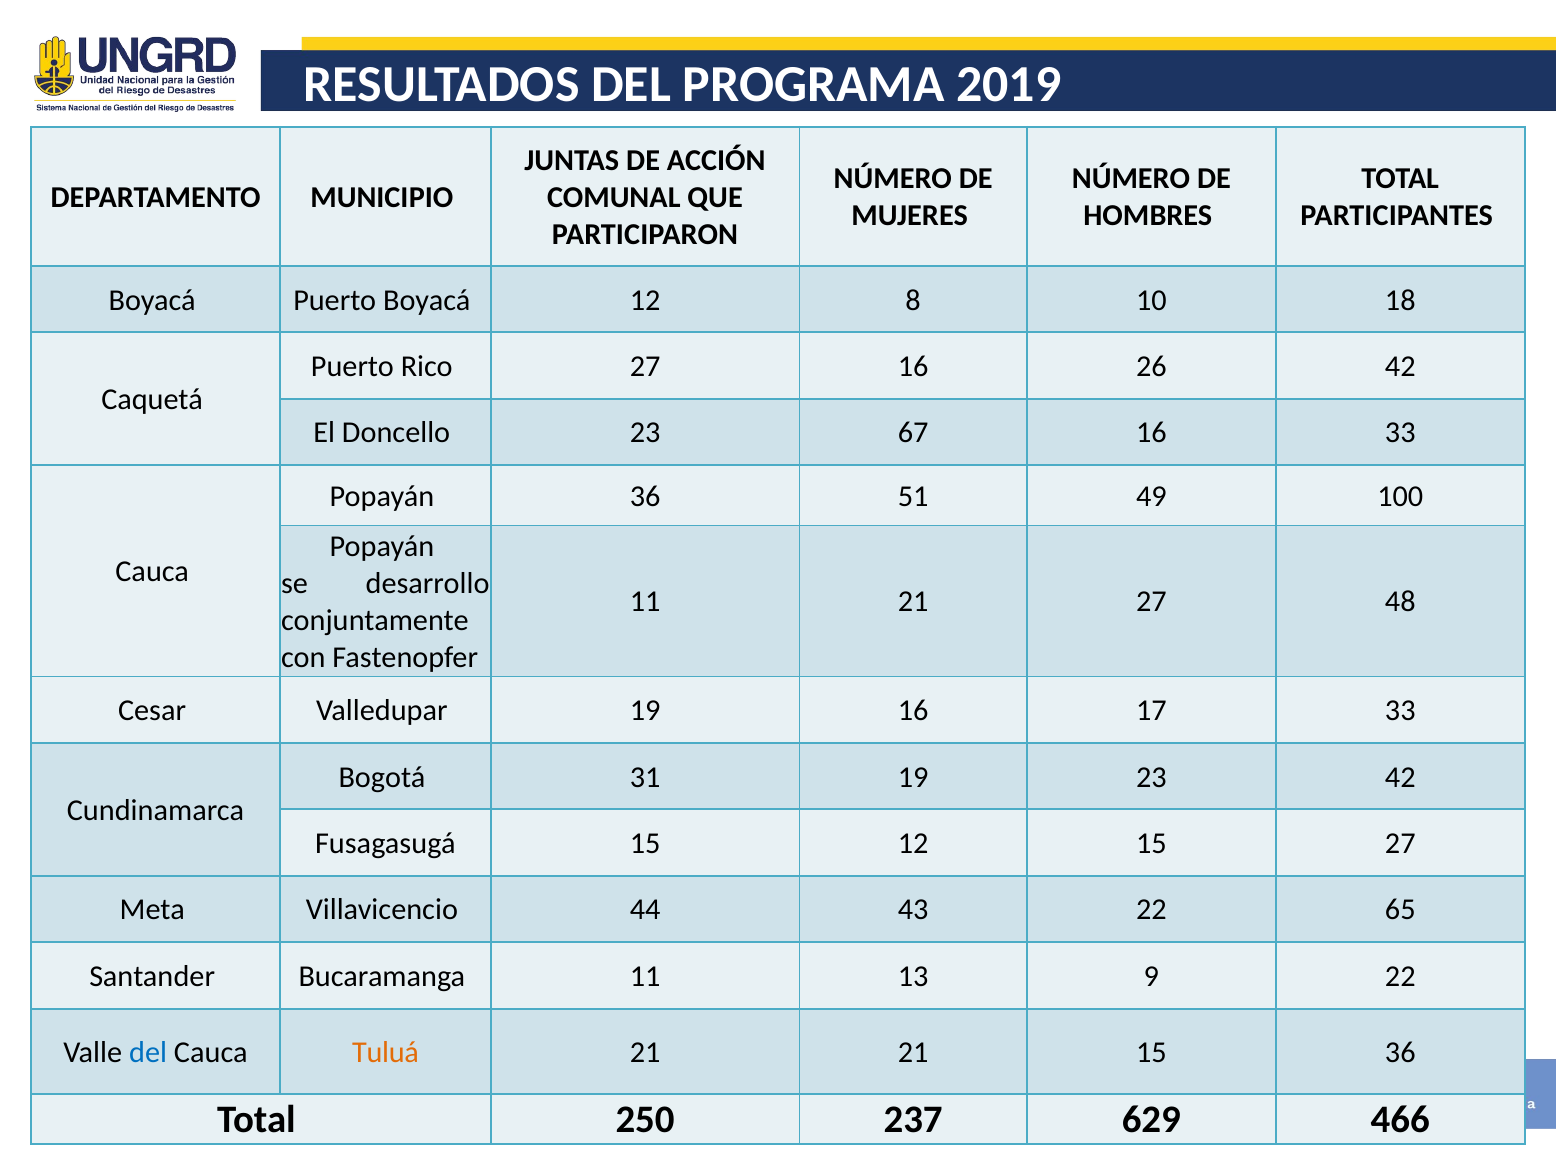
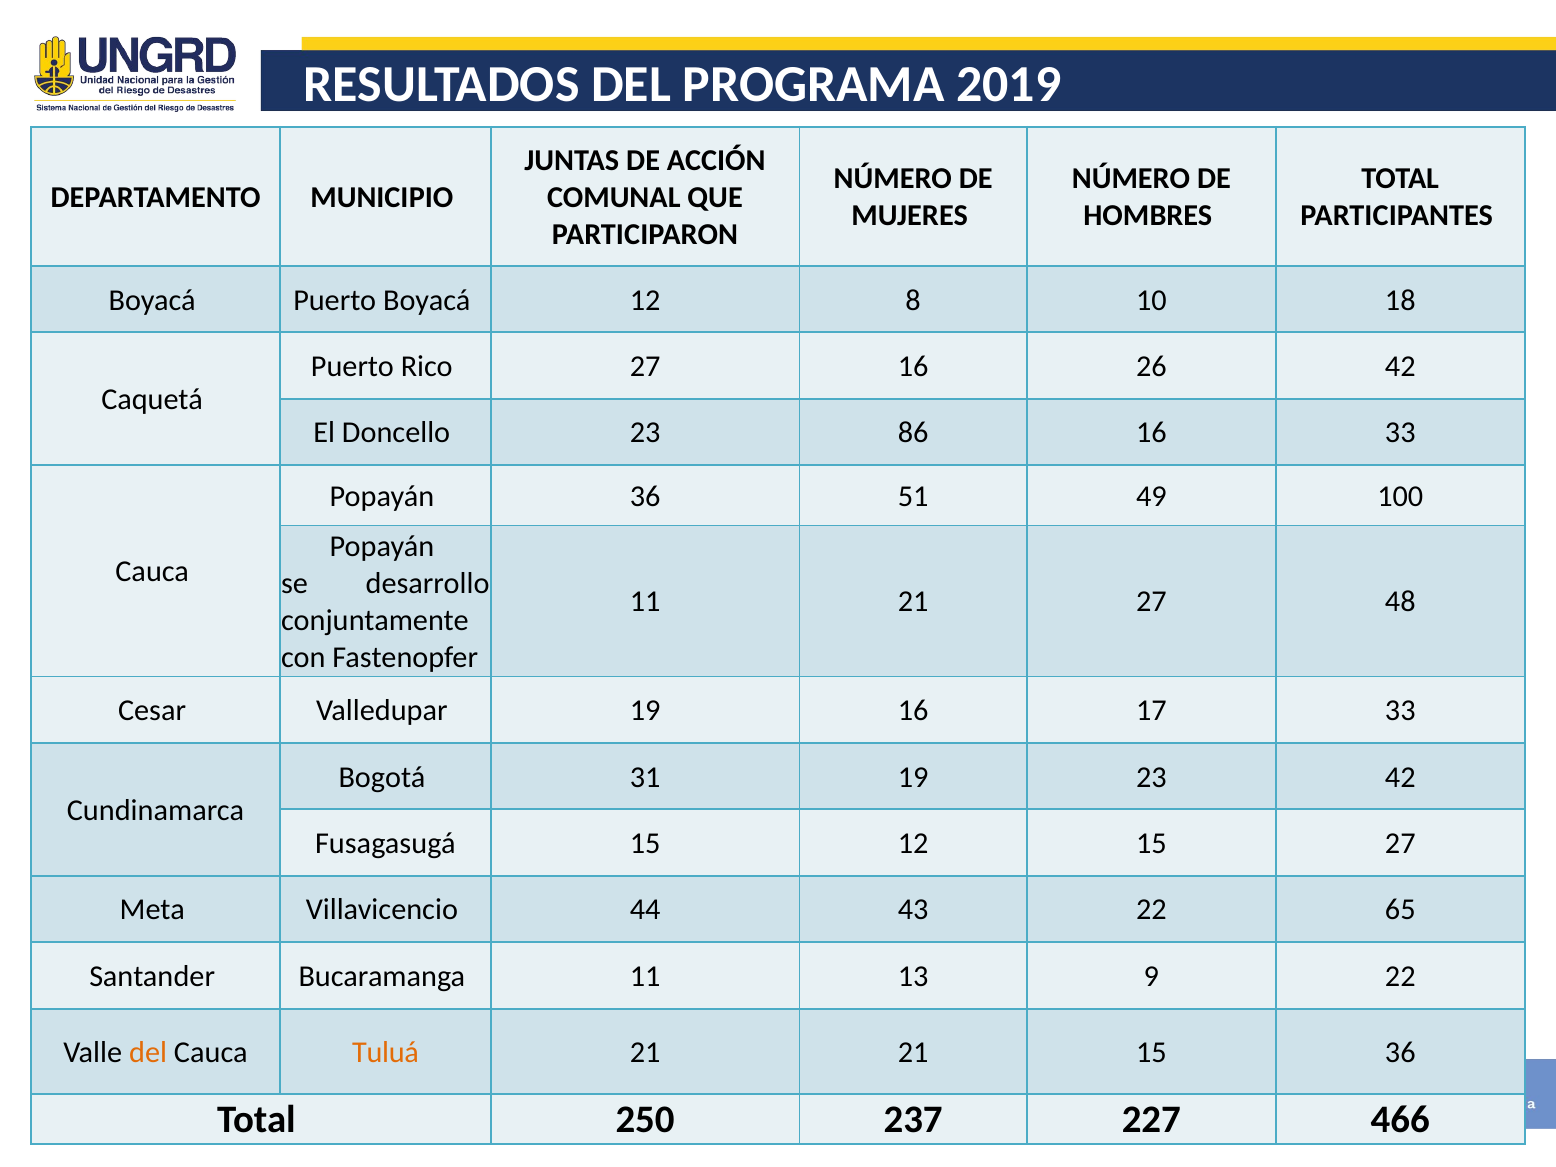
67: 67 -> 86
del at (148, 1052) colour: blue -> orange
629: 629 -> 227
